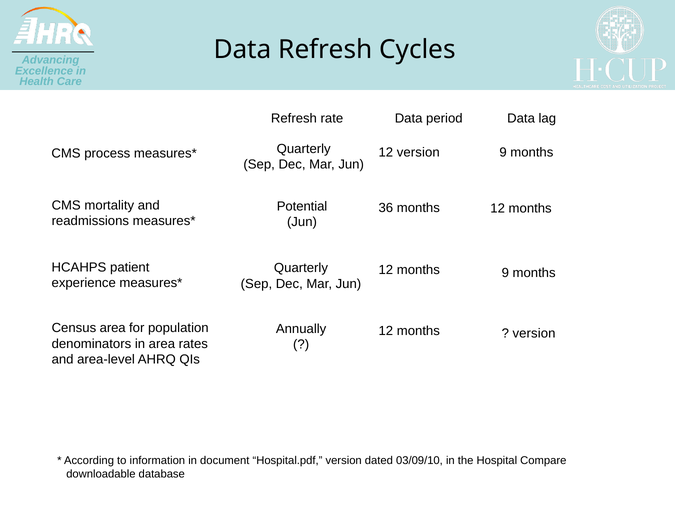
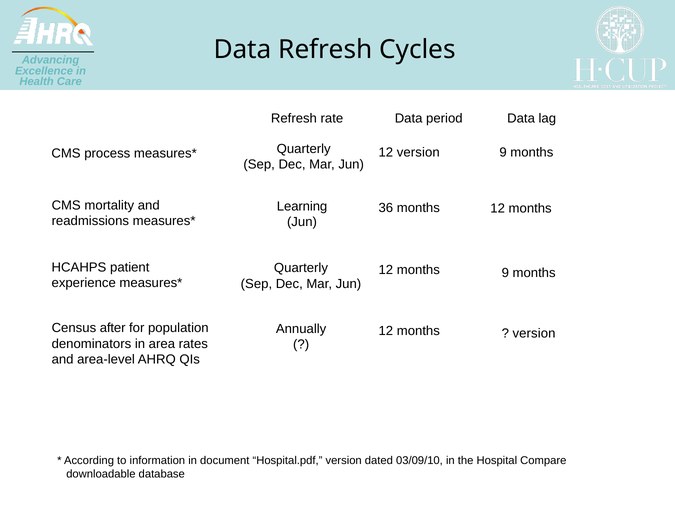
Potential: Potential -> Learning
Census area: area -> after
